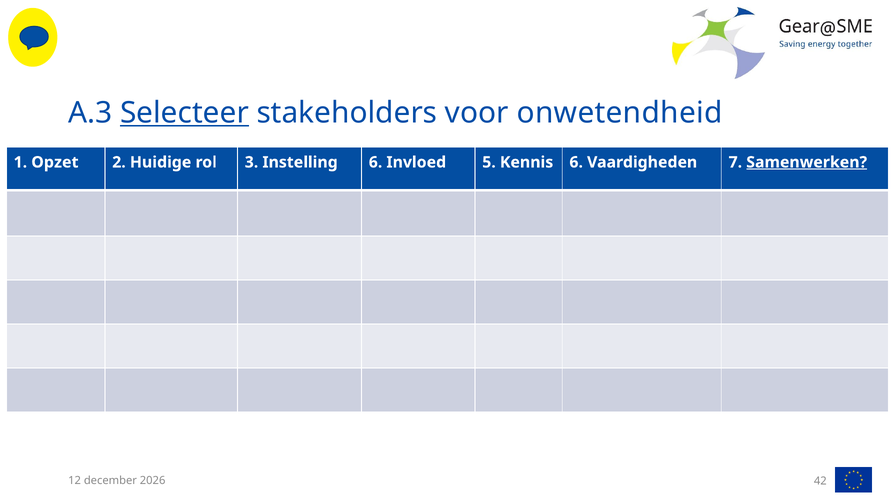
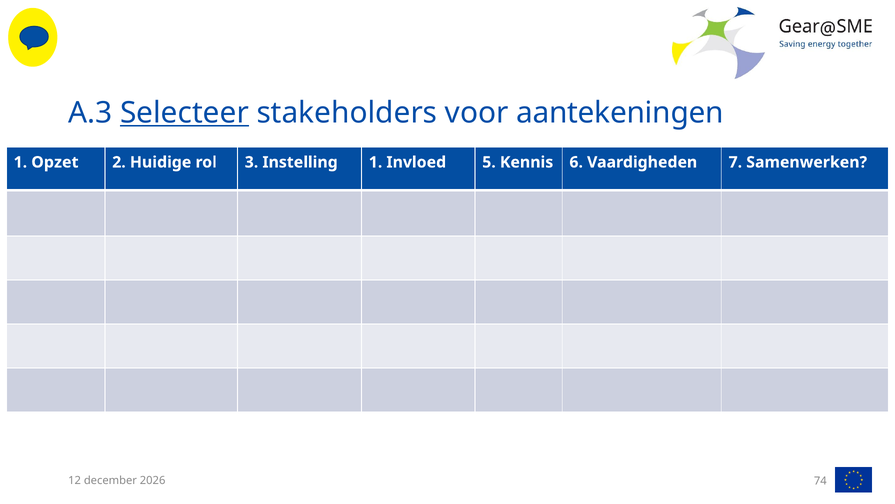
onwetendheid: onwetendheid -> aantekeningen
Instelling 6: 6 -> 1
Samenwerken underline: present -> none
42: 42 -> 74
